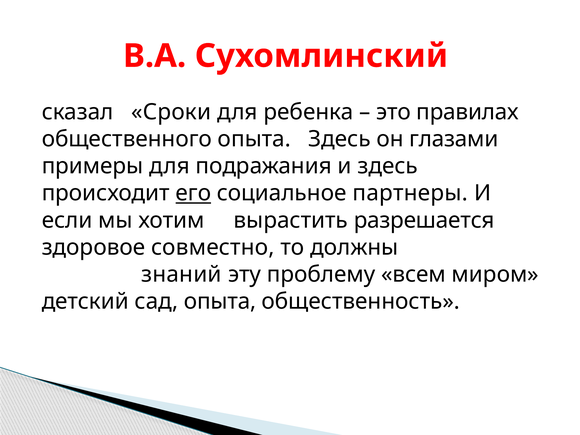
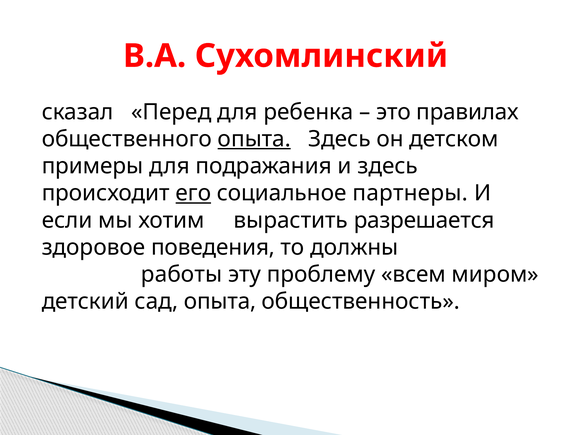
Сроки: Сроки -> Перед
опыта at (254, 139) underline: none -> present
глазами: глазами -> детском
совместно: совместно -> поведения
знаний: знаний -> работы
